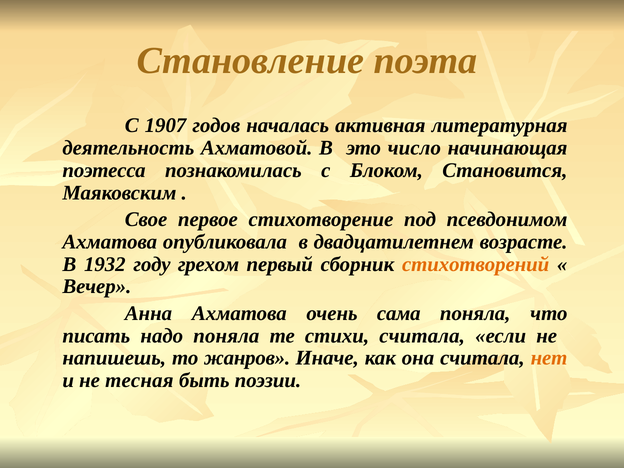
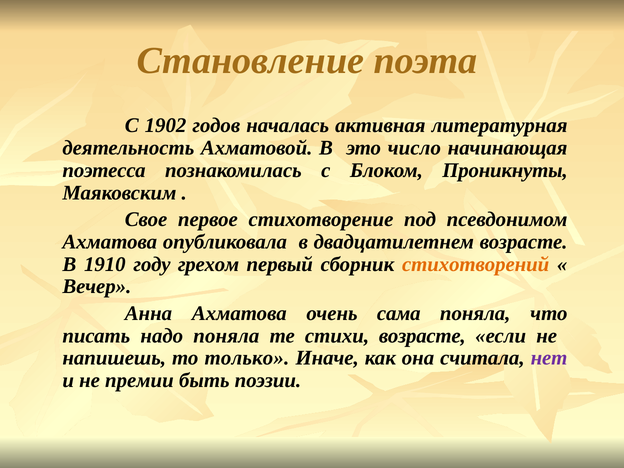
1907: 1907 -> 1902
Становится: Становится -> Проникнуты
1932: 1932 -> 1910
стихи считала: считала -> возрасте
жанров: жанров -> только
нет colour: orange -> purple
тесная: тесная -> премии
